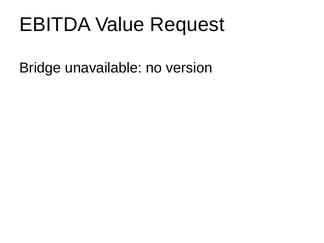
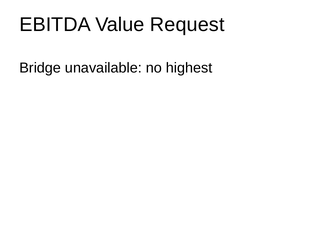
version: version -> highest
